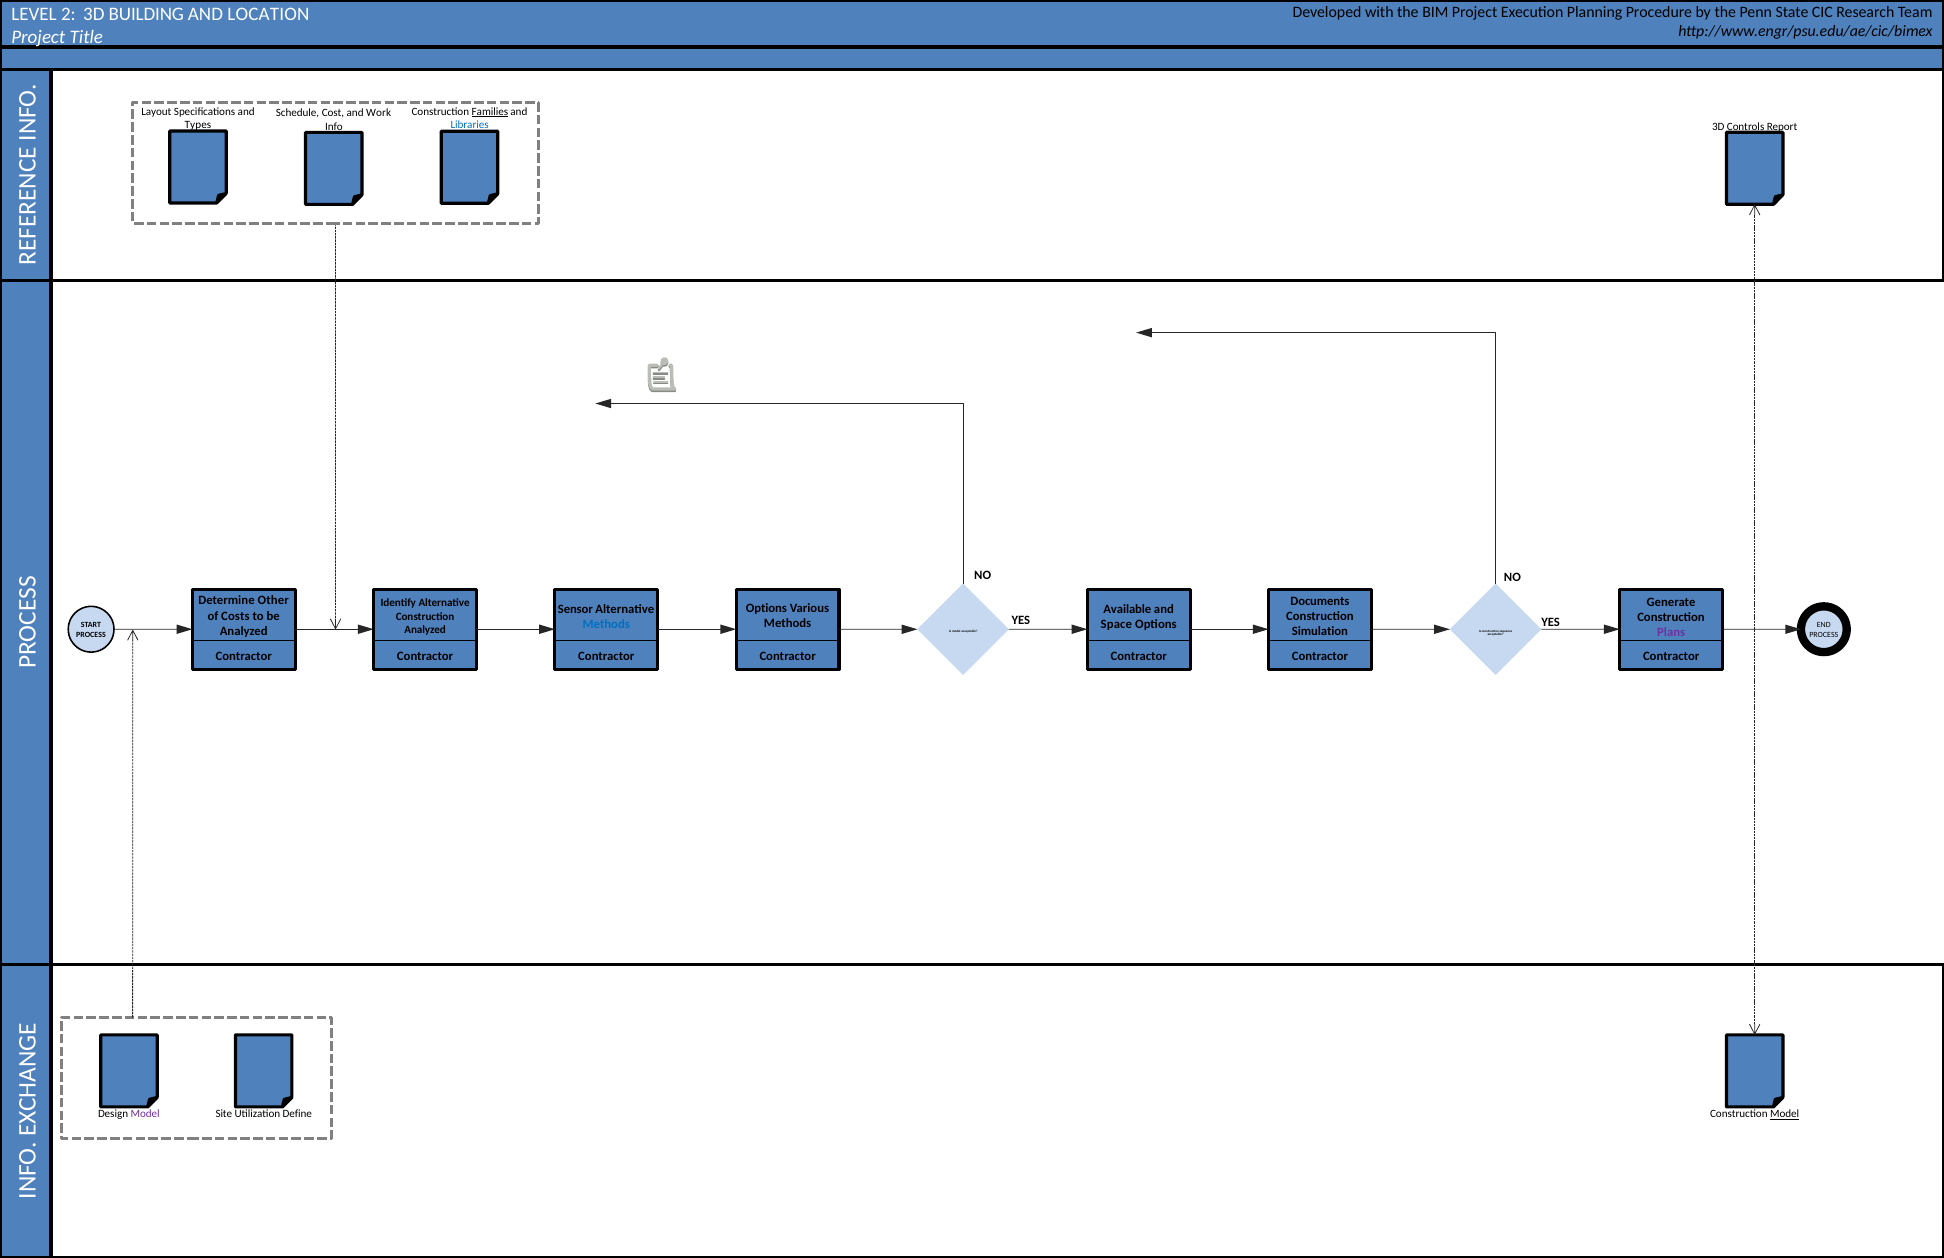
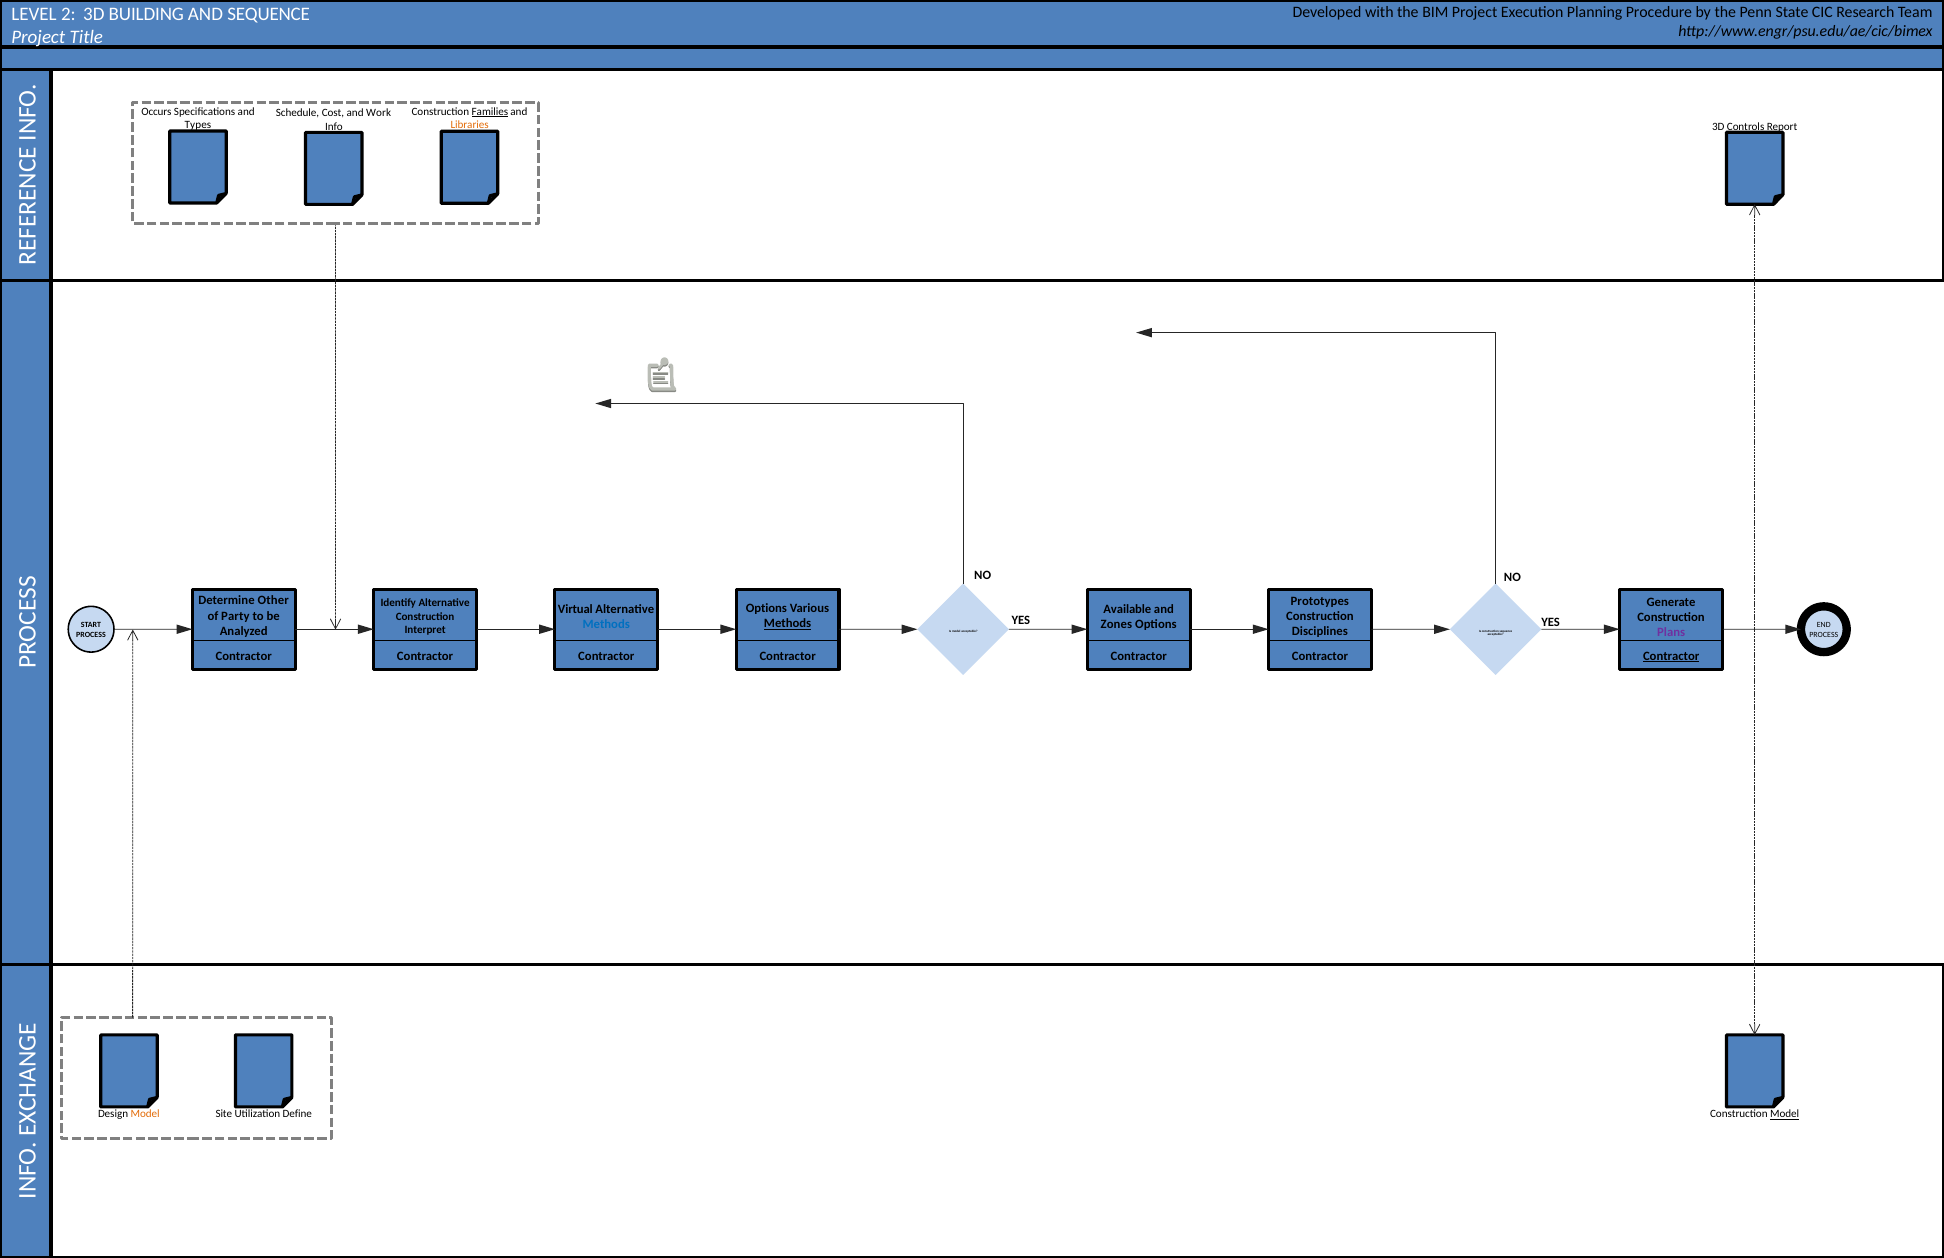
AND LOCATION: LOCATION -> SEQUENCE
Layout: Layout -> Occurs
Libraries colour: blue -> orange
Documents: Documents -> Prototypes
Sensor: Sensor -> Virtual
Costs: Costs -> Party
Methods at (788, 623) underline: none -> present
Space: Space -> Zones
Analyzed at (425, 630): Analyzed -> Interpret
Simulation: Simulation -> Disciplines
Contractor at (1671, 656) underline: none -> present
Model at (145, 1114) colour: purple -> orange
